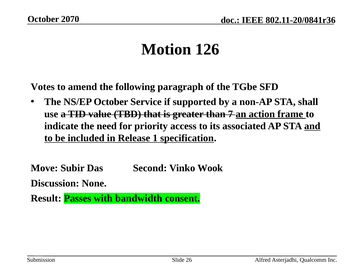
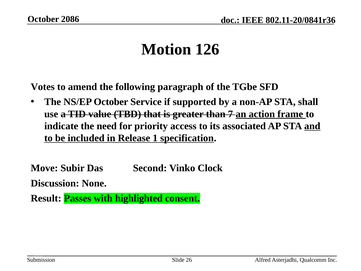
2070: 2070 -> 2086
Wook: Wook -> Clock
bandwidth: bandwidth -> highlighted
